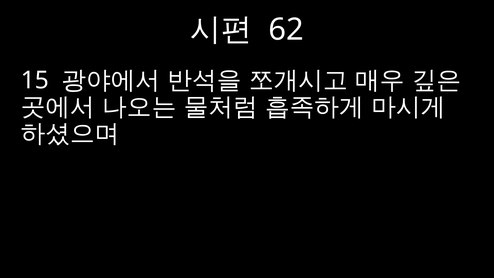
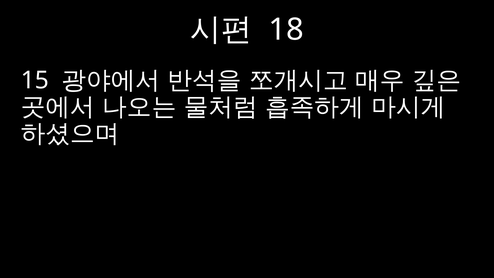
62: 62 -> 18
